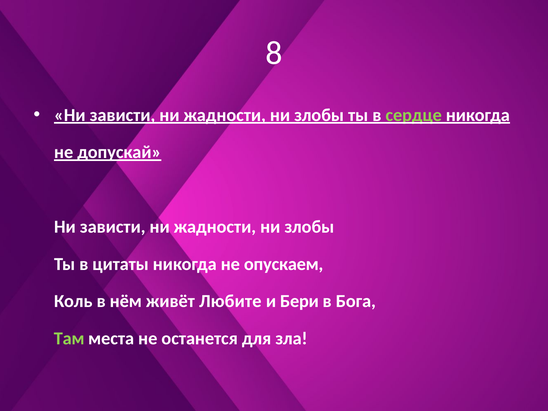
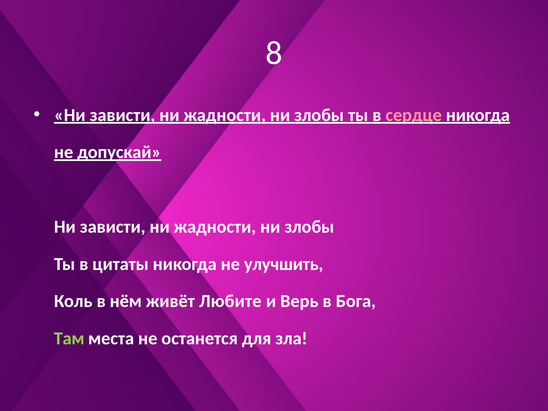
сердце colour: light green -> pink
опускаем: опускаем -> улучшить
Бери: Бери -> Верь
